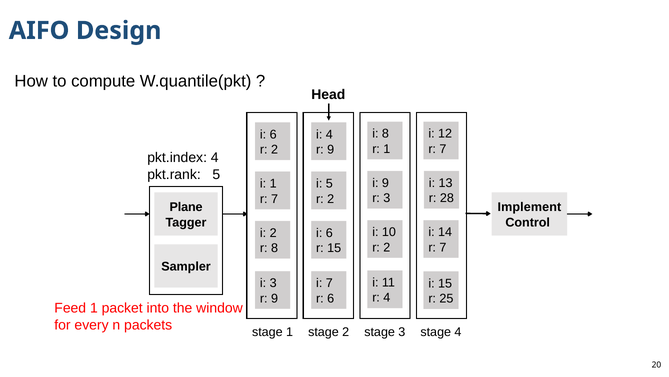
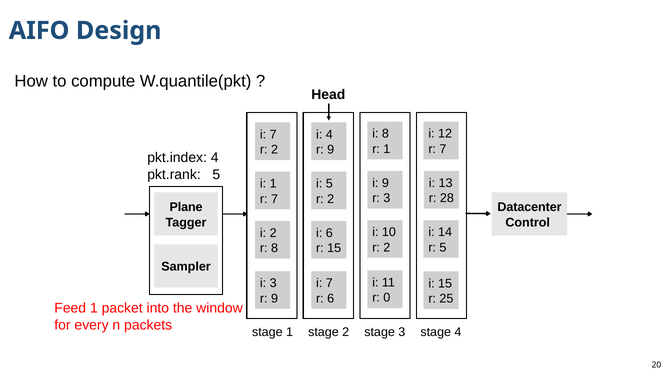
6 at (273, 134): 6 -> 7
Implement: Implement -> Datacenter
7 at (443, 247): 7 -> 5
r 4: 4 -> 0
